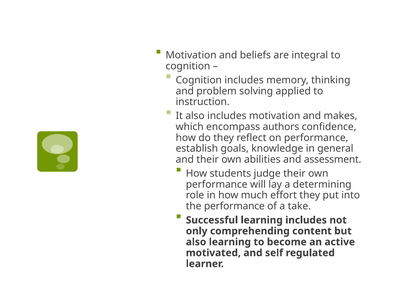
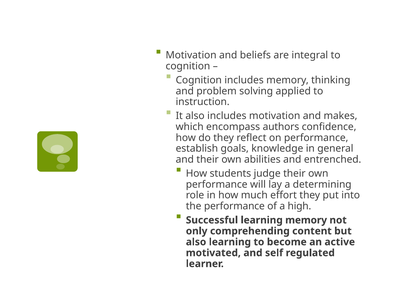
assessment: assessment -> entrenched
take: take -> high
learning includes: includes -> memory
